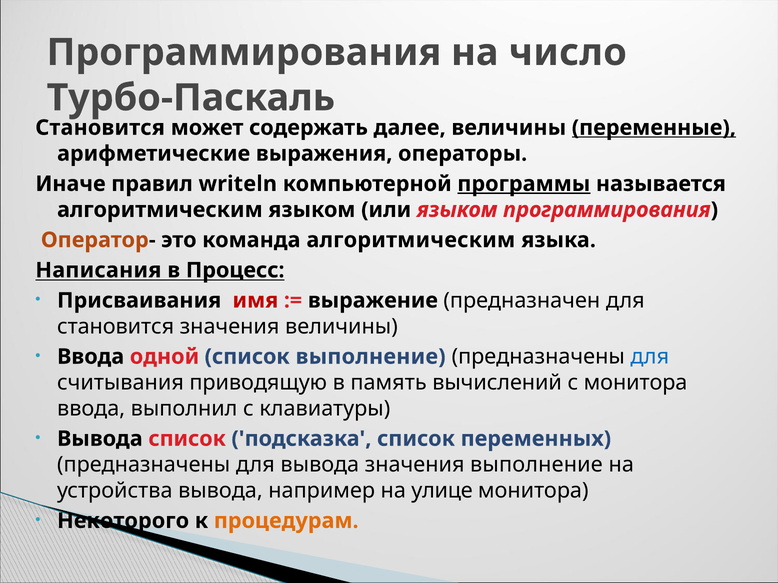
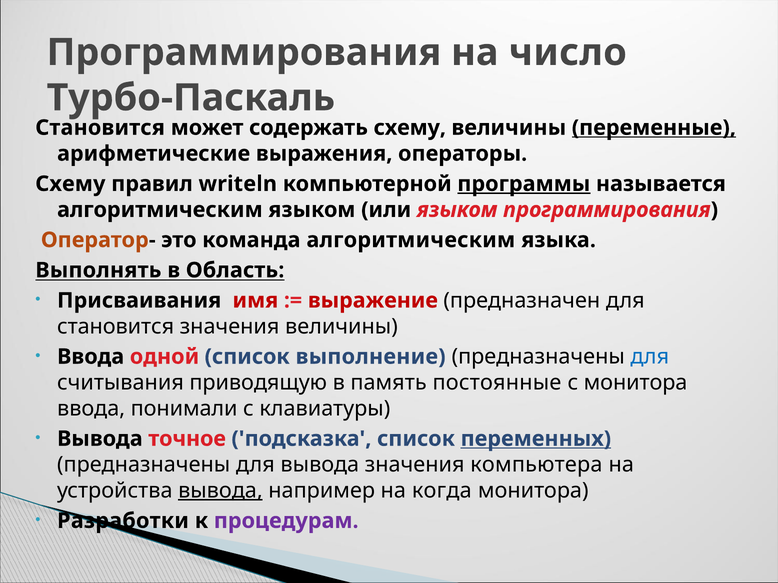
содержать далее: далее -> схему
Иначе at (70, 184): Иначе -> Схему
Написания: Написания -> Выполнять
Процесс: Процесс -> Область
выражение colour: black -> red
вычислений: вычислений -> постоянные
выполнил: выполнил -> понимали
Вывода список: список -> точное
переменных underline: none -> present
значения выполнение: выполнение -> компьютера
вывода at (220, 491) underline: none -> present
улице: улице -> когда
Некоторого: Некоторого -> Разработки
процедурам colour: orange -> purple
